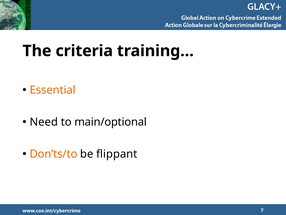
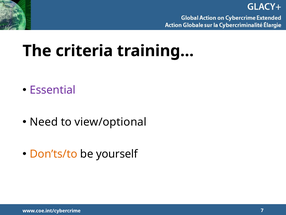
Essential colour: orange -> purple
main/optional: main/optional -> view/optional
flippant: flippant -> yourself
